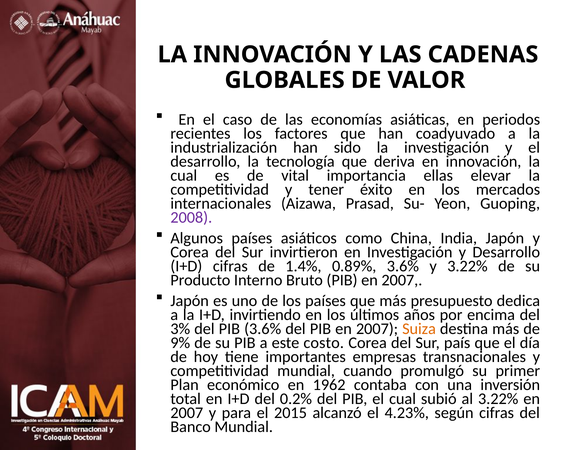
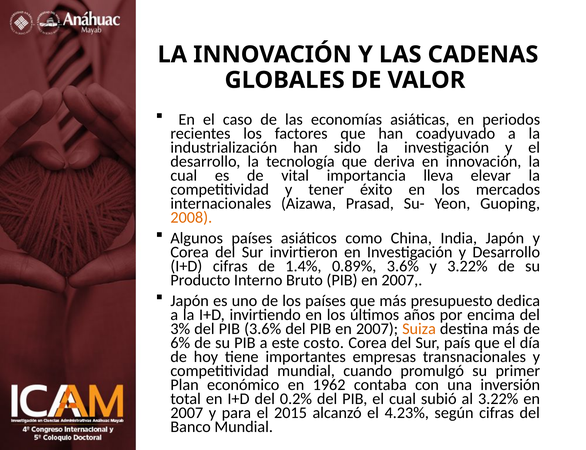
ellas: ellas -> lleva
2008 colour: purple -> orange
9%: 9% -> 6%
